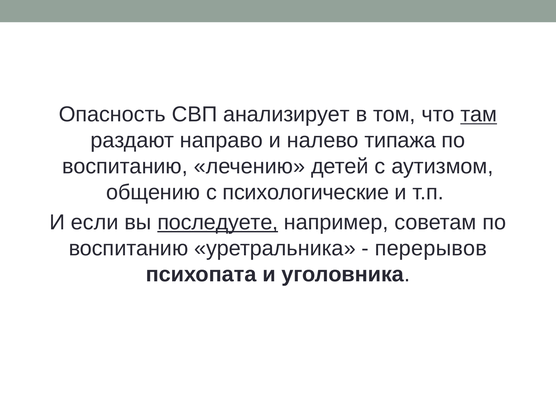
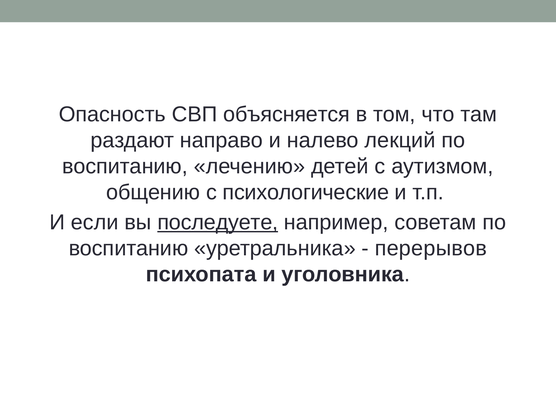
анализирует: анализирует -> объясняется
там underline: present -> none
типажа: типажа -> лeкций
